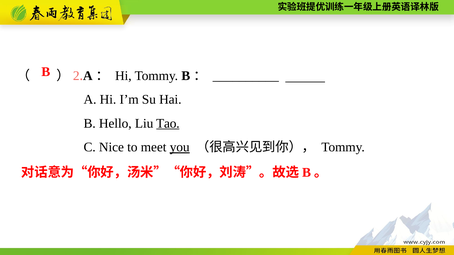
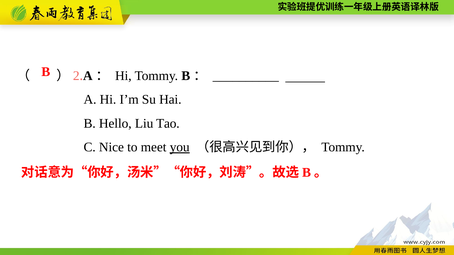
Tao underline: present -> none
